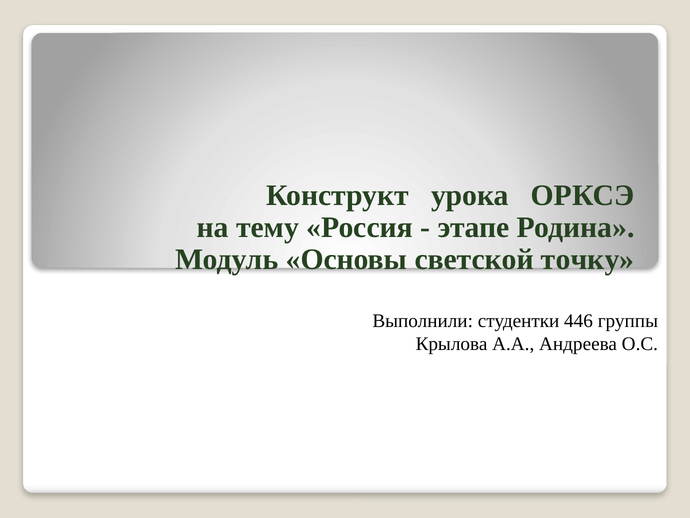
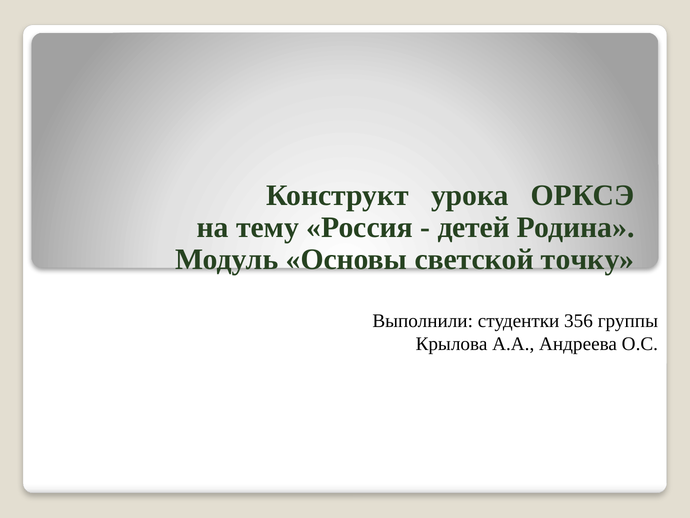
этапе: этапе -> детей
446: 446 -> 356
